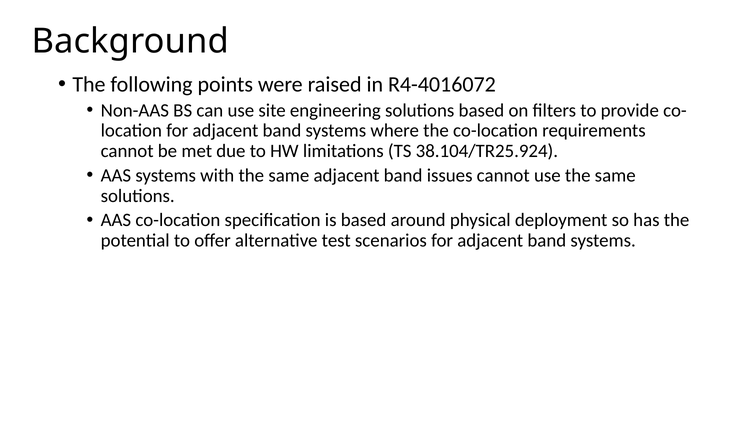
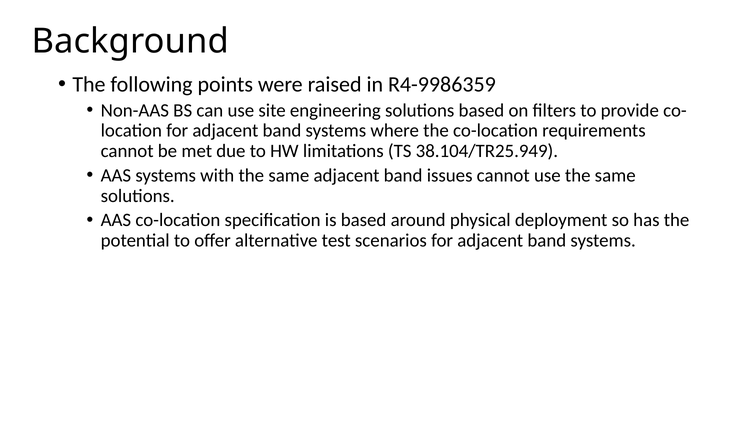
R4-4016072: R4-4016072 -> R4-9986359
38.104/TR25.924: 38.104/TR25.924 -> 38.104/TR25.949
